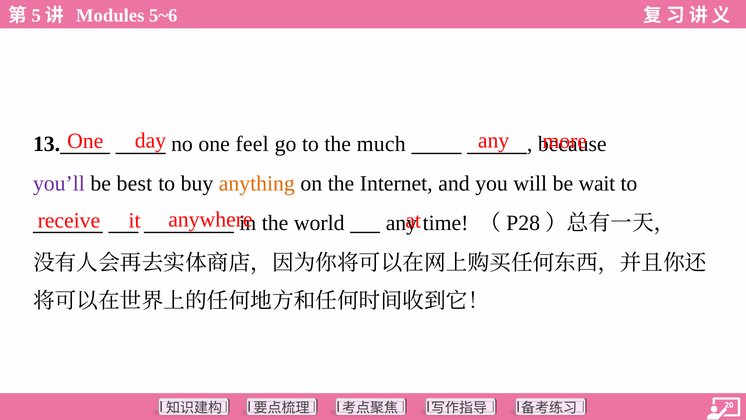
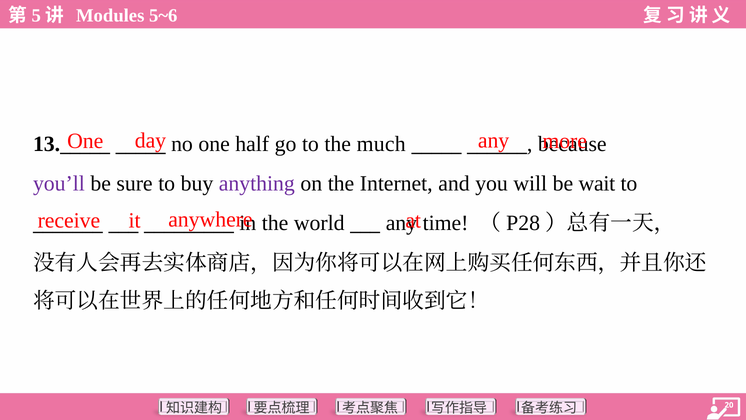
feel: feel -> half
best: best -> sure
anything colour: orange -> purple
